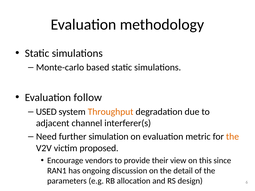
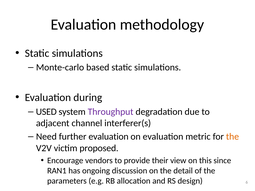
follow: follow -> during
Throughput colour: orange -> purple
further simulation: simulation -> evaluation
